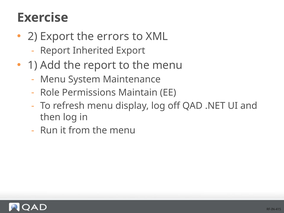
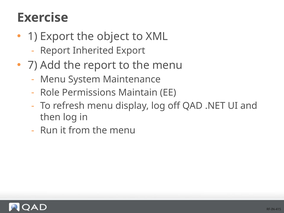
2: 2 -> 1
errors: errors -> object
1: 1 -> 7
